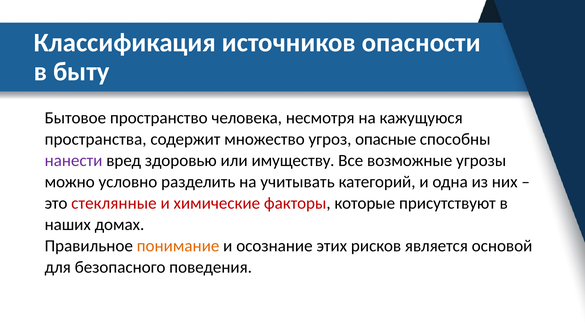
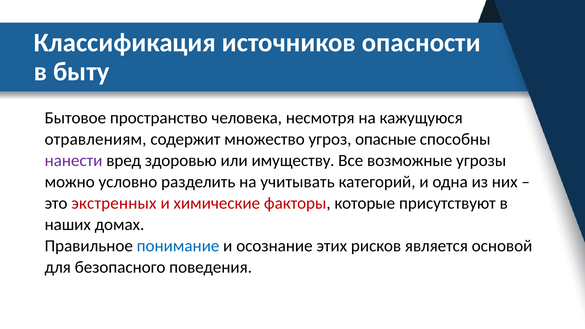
пространства: пространства -> отравлениям
стеклянные: стеклянные -> экстренных
понимание colour: orange -> blue
